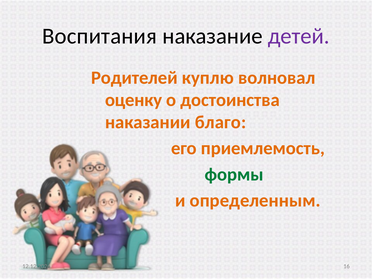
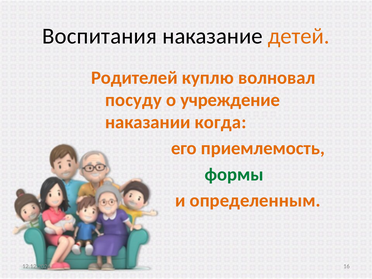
детей colour: purple -> orange
оценку: оценку -> посуду
достоинства: достоинства -> учреждение
благо: благо -> когда
